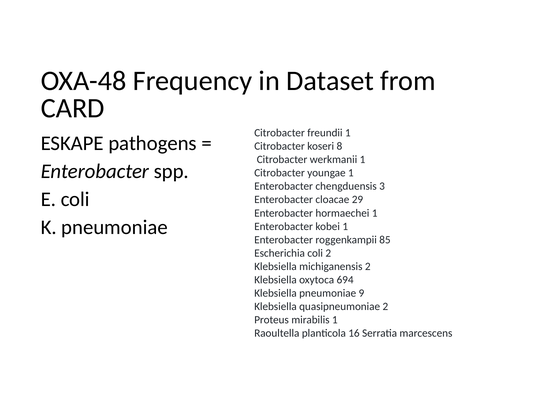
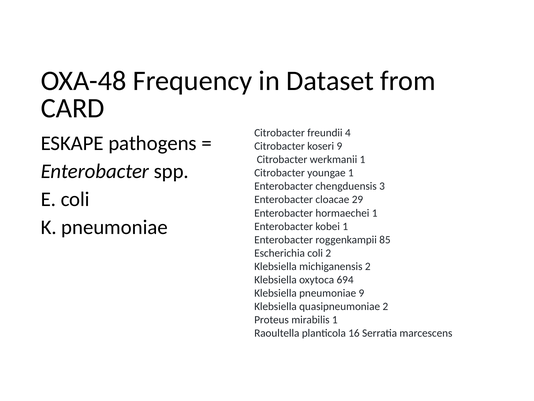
freundii 1: 1 -> 4
koseri 8: 8 -> 9
